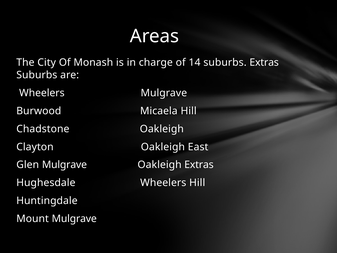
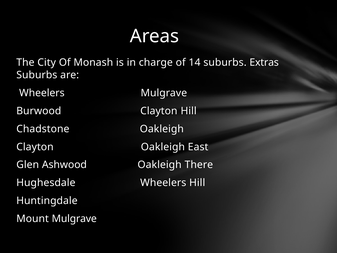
Burwood Micaela: Micaela -> Clayton
Glen Mulgrave: Mulgrave -> Ashwood
Oakleigh Extras: Extras -> There
